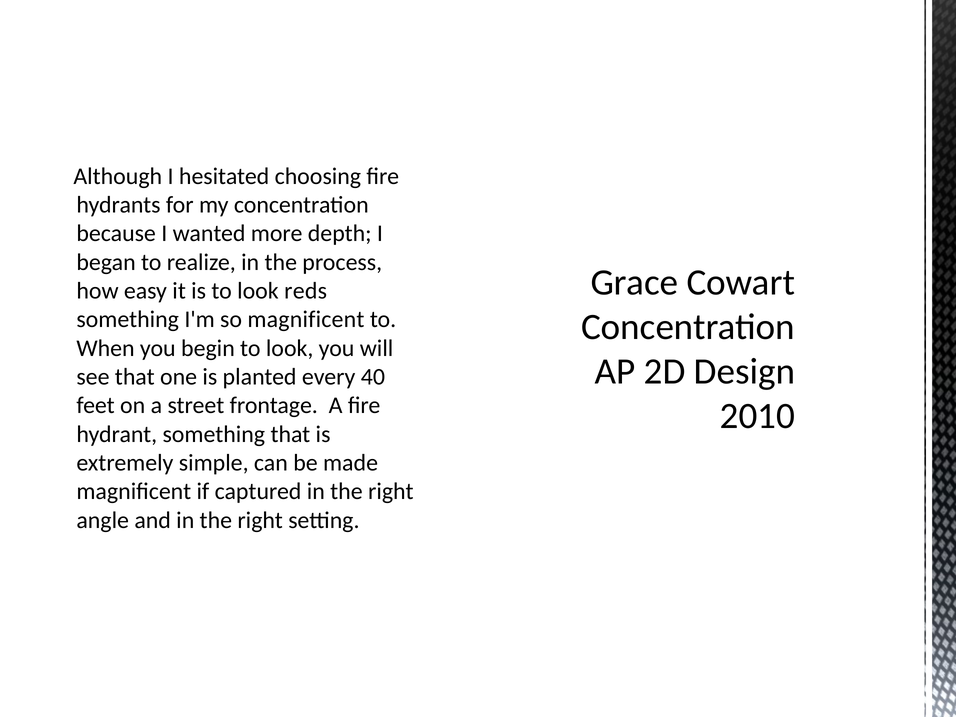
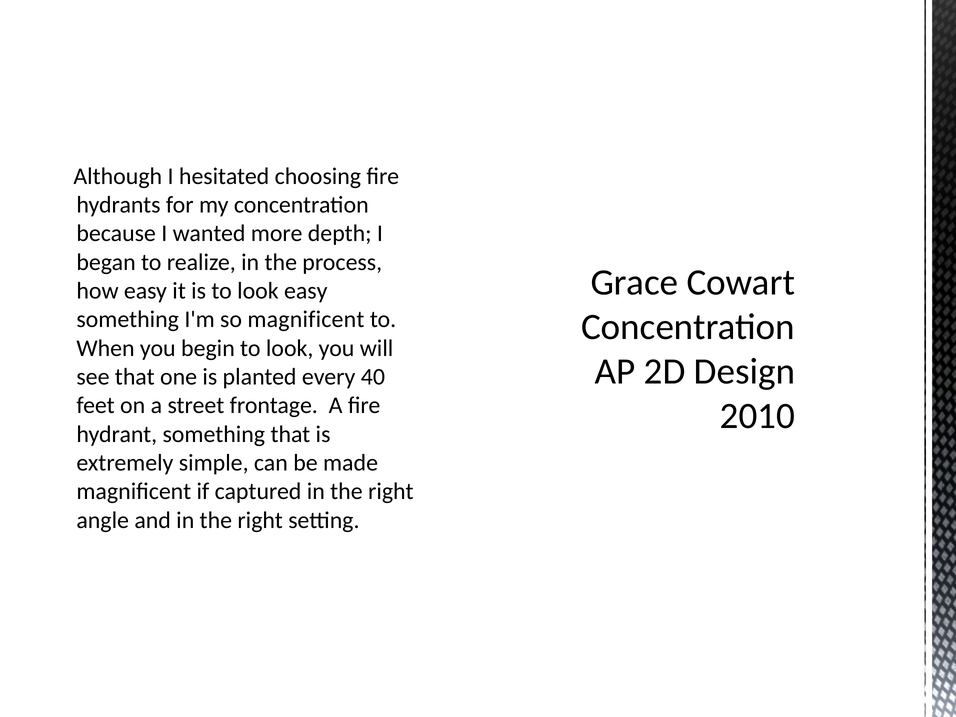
look reds: reds -> easy
